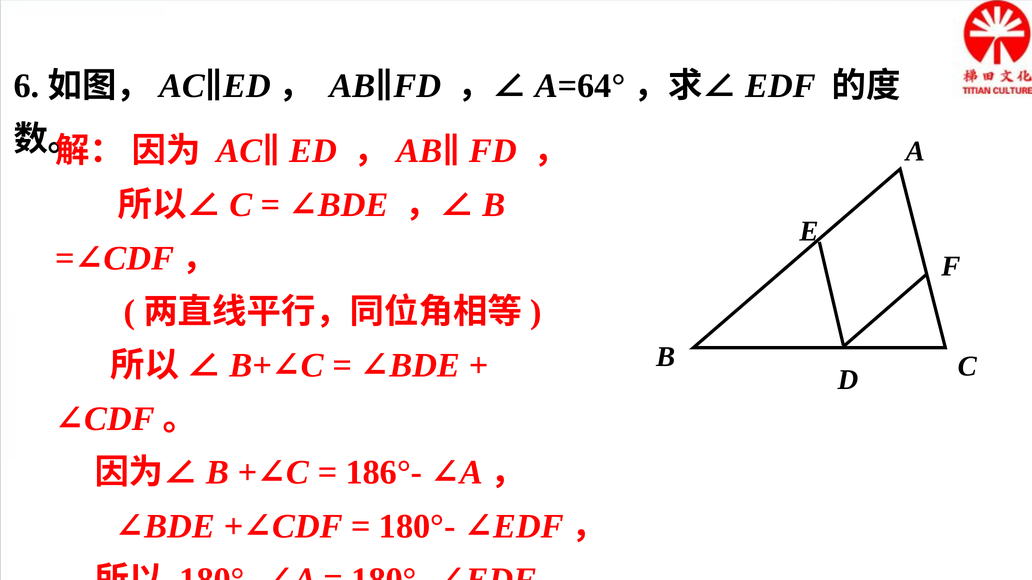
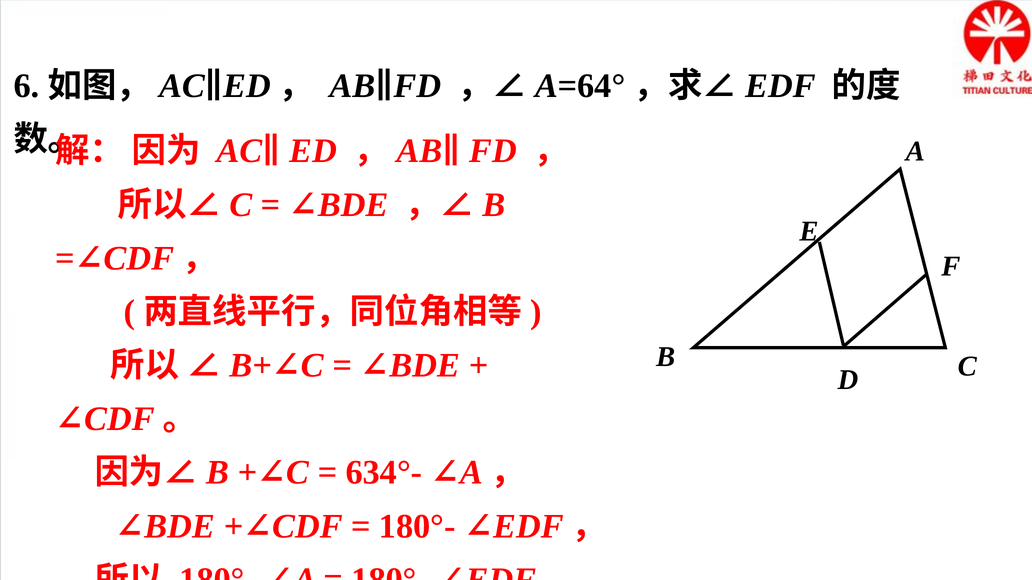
186°-: 186°- -> 634°-
